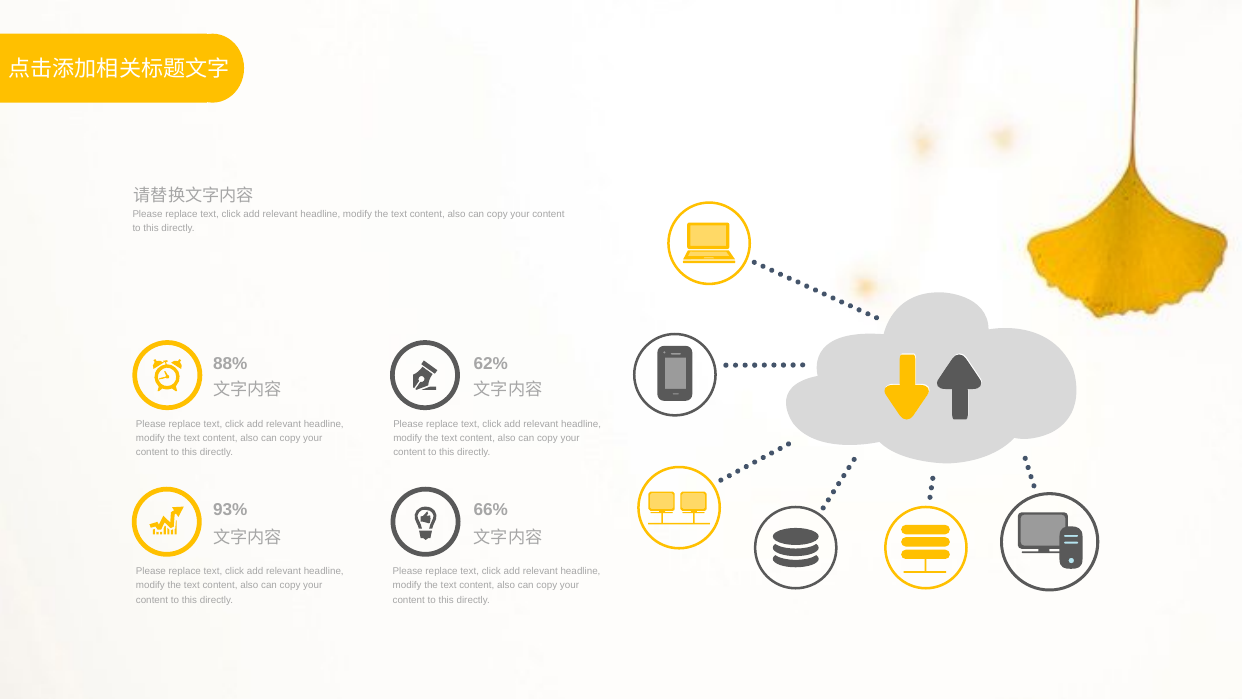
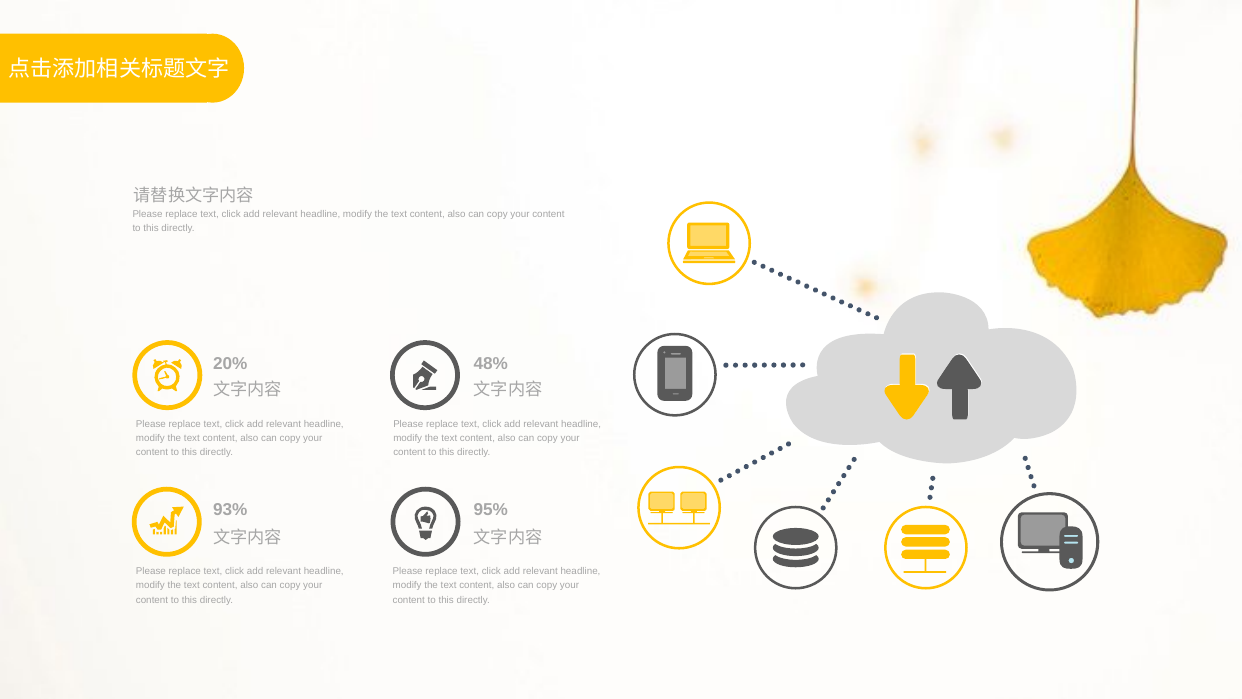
88%: 88% -> 20%
62%: 62% -> 48%
66%: 66% -> 95%
